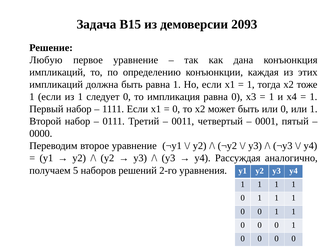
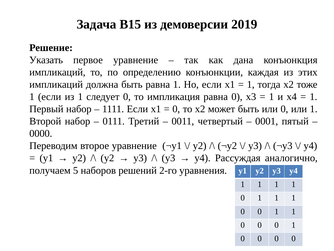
2093: 2093 -> 2019
Любую: Любую -> Указать
